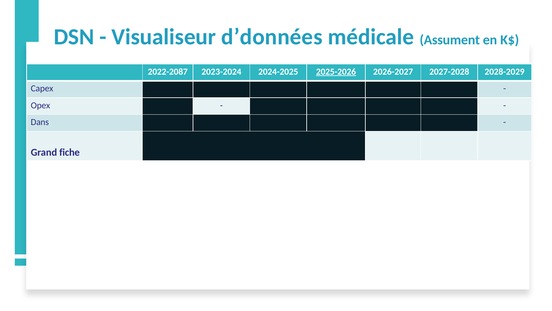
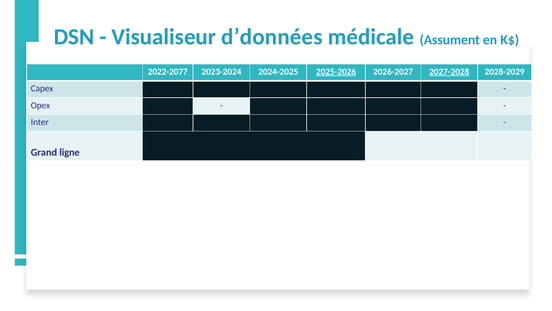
2022-2087: 2022-2087 -> 2022-2077
2027-2028 underline: none -> present
Dans: Dans -> Inter
fiche: fiche -> ligne
